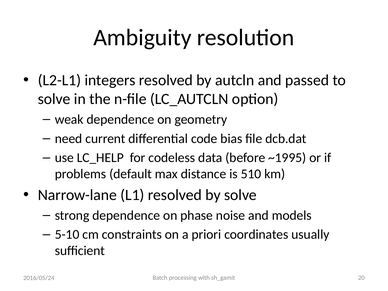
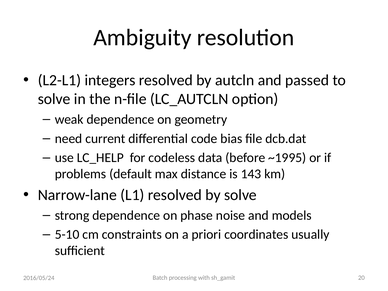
510: 510 -> 143
